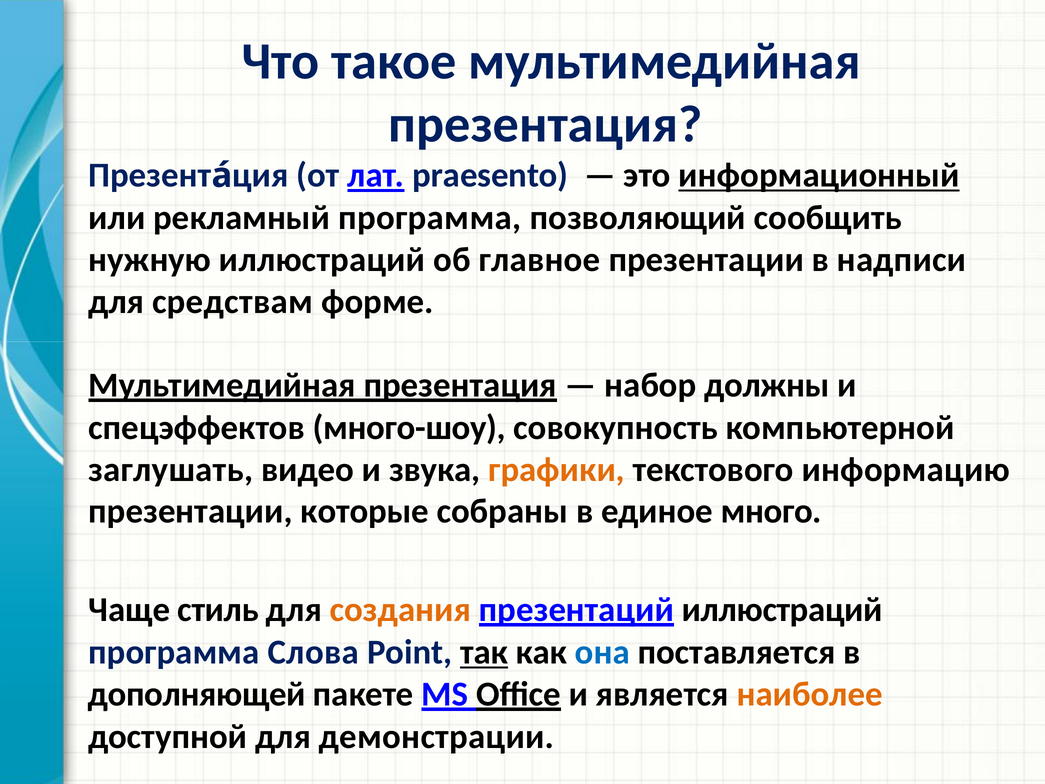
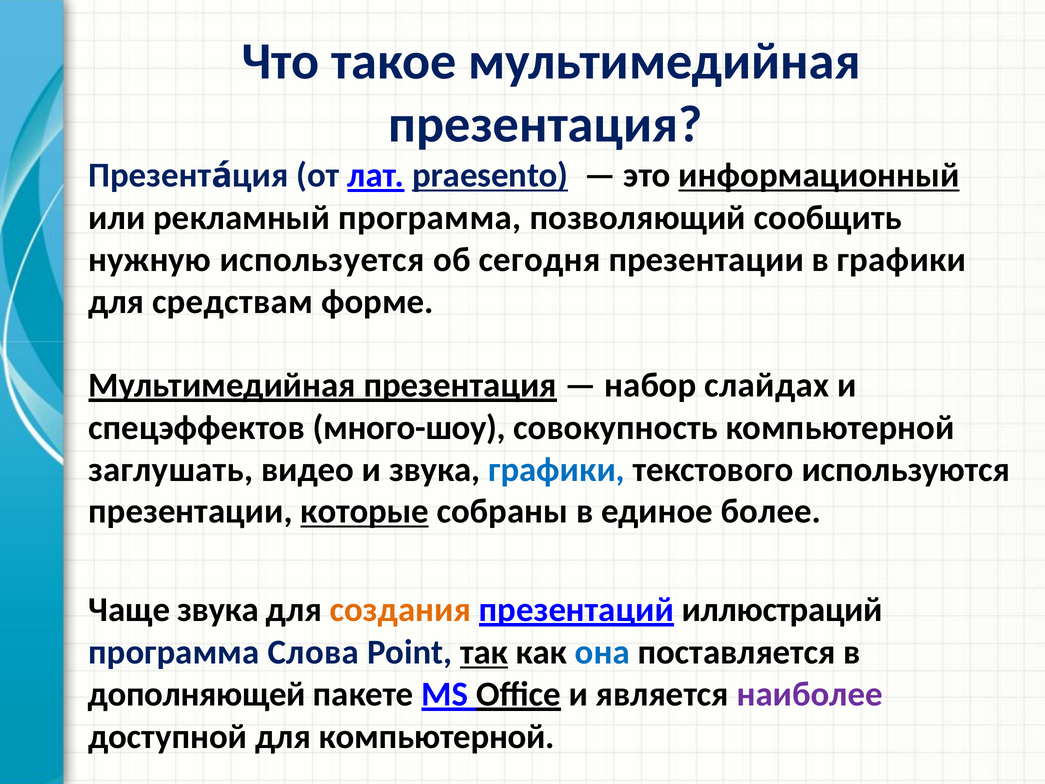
praesento underline: none -> present
нужную иллюстраций: иллюстраций -> используется
главное: главное -> сегодня
в надписи: надписи -> графики
должны: должны -> слайдах
графики at (557, 469) colour: orange -> blue
информацию: информацию -> используются
которые underline: none -> present
много: много -> более
Чаще стиль: стиль -> звука
наиболее colour: orange -> purple
для демонстрации: демонстрации -> компьютерной
